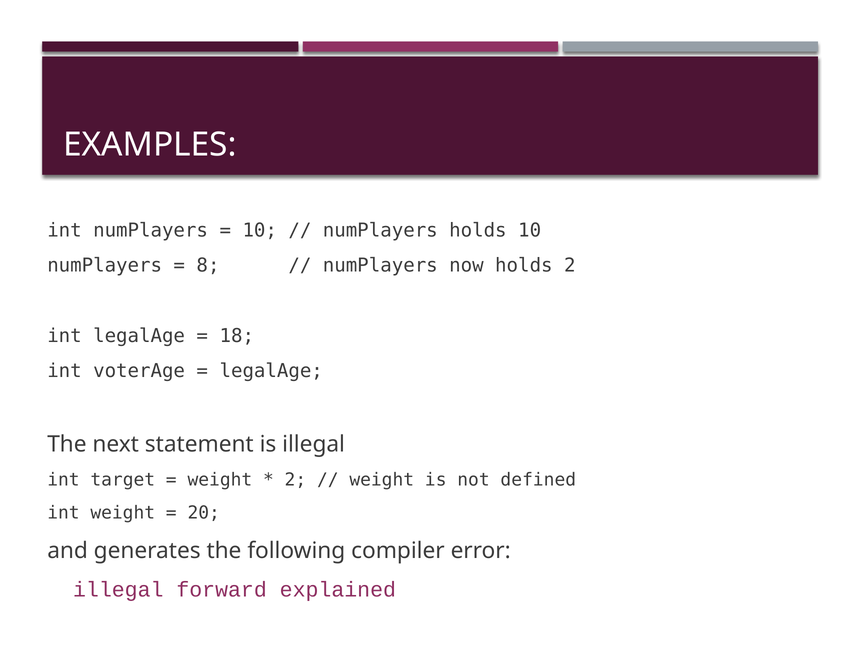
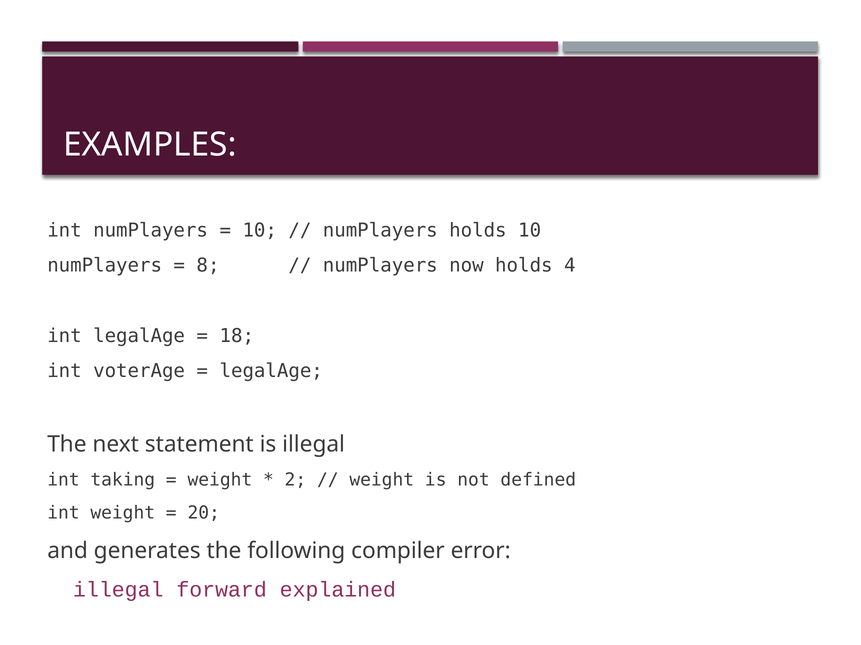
holds 2: 2 -> 4
target: target -> taking
